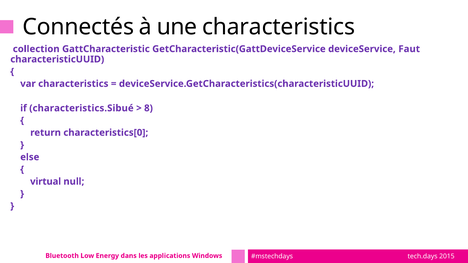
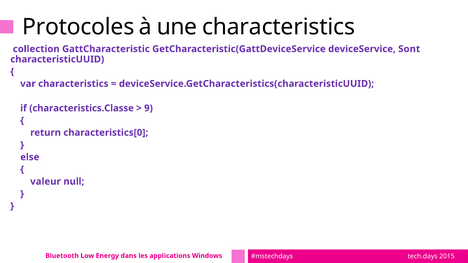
Connectés: Connectés -> Protocoles
Faut: Faut -> Sont
characteristics.Sibué: characteristics.Sibué -> characteristics.Classe
8: 8 -> 9
virtual: virtual -> valeur
